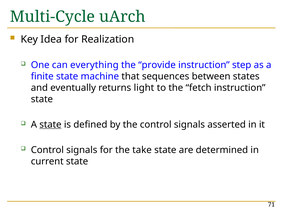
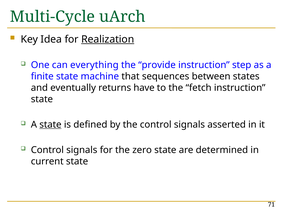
Realization underline: none -> present
light: light -> have
take: take -> zero
